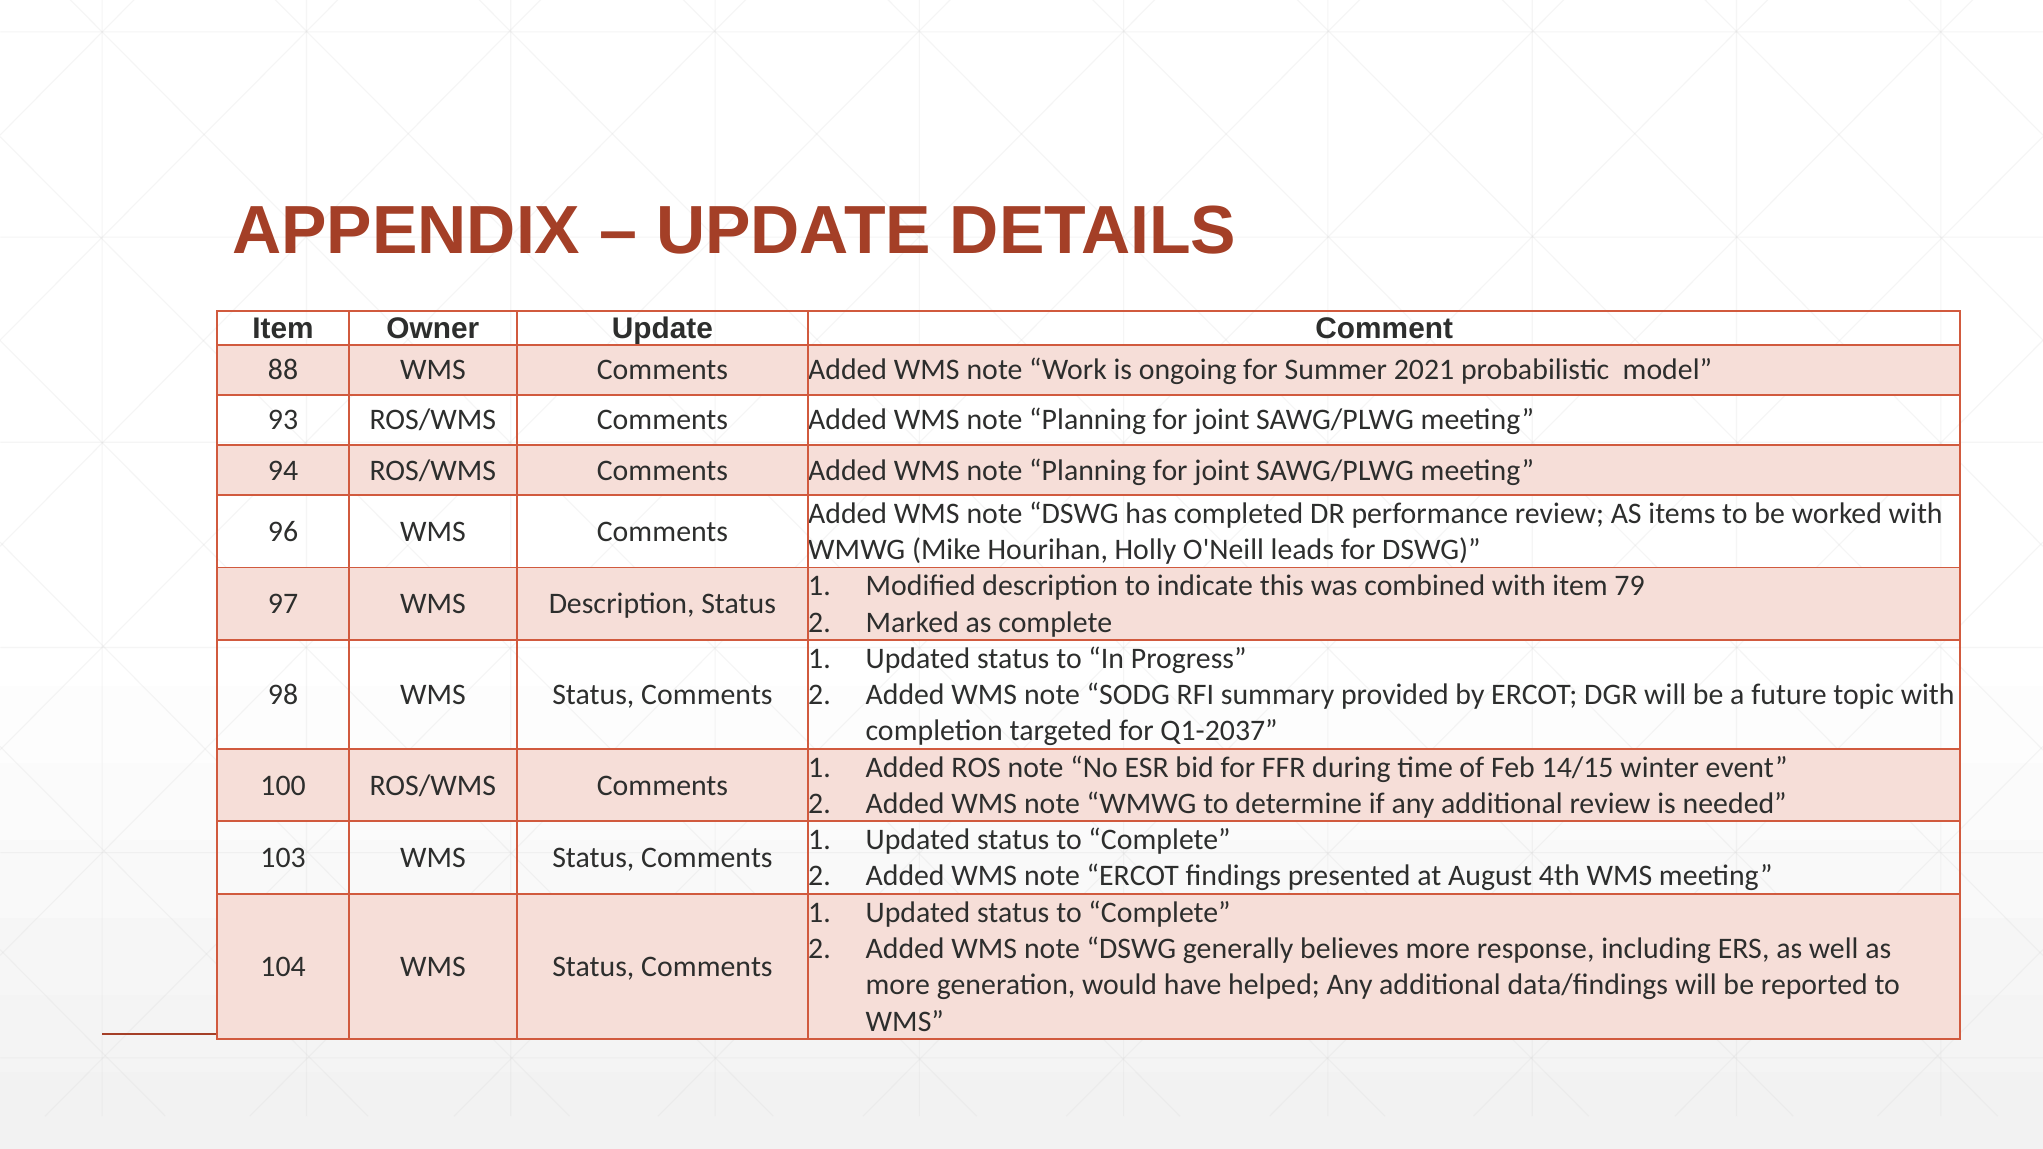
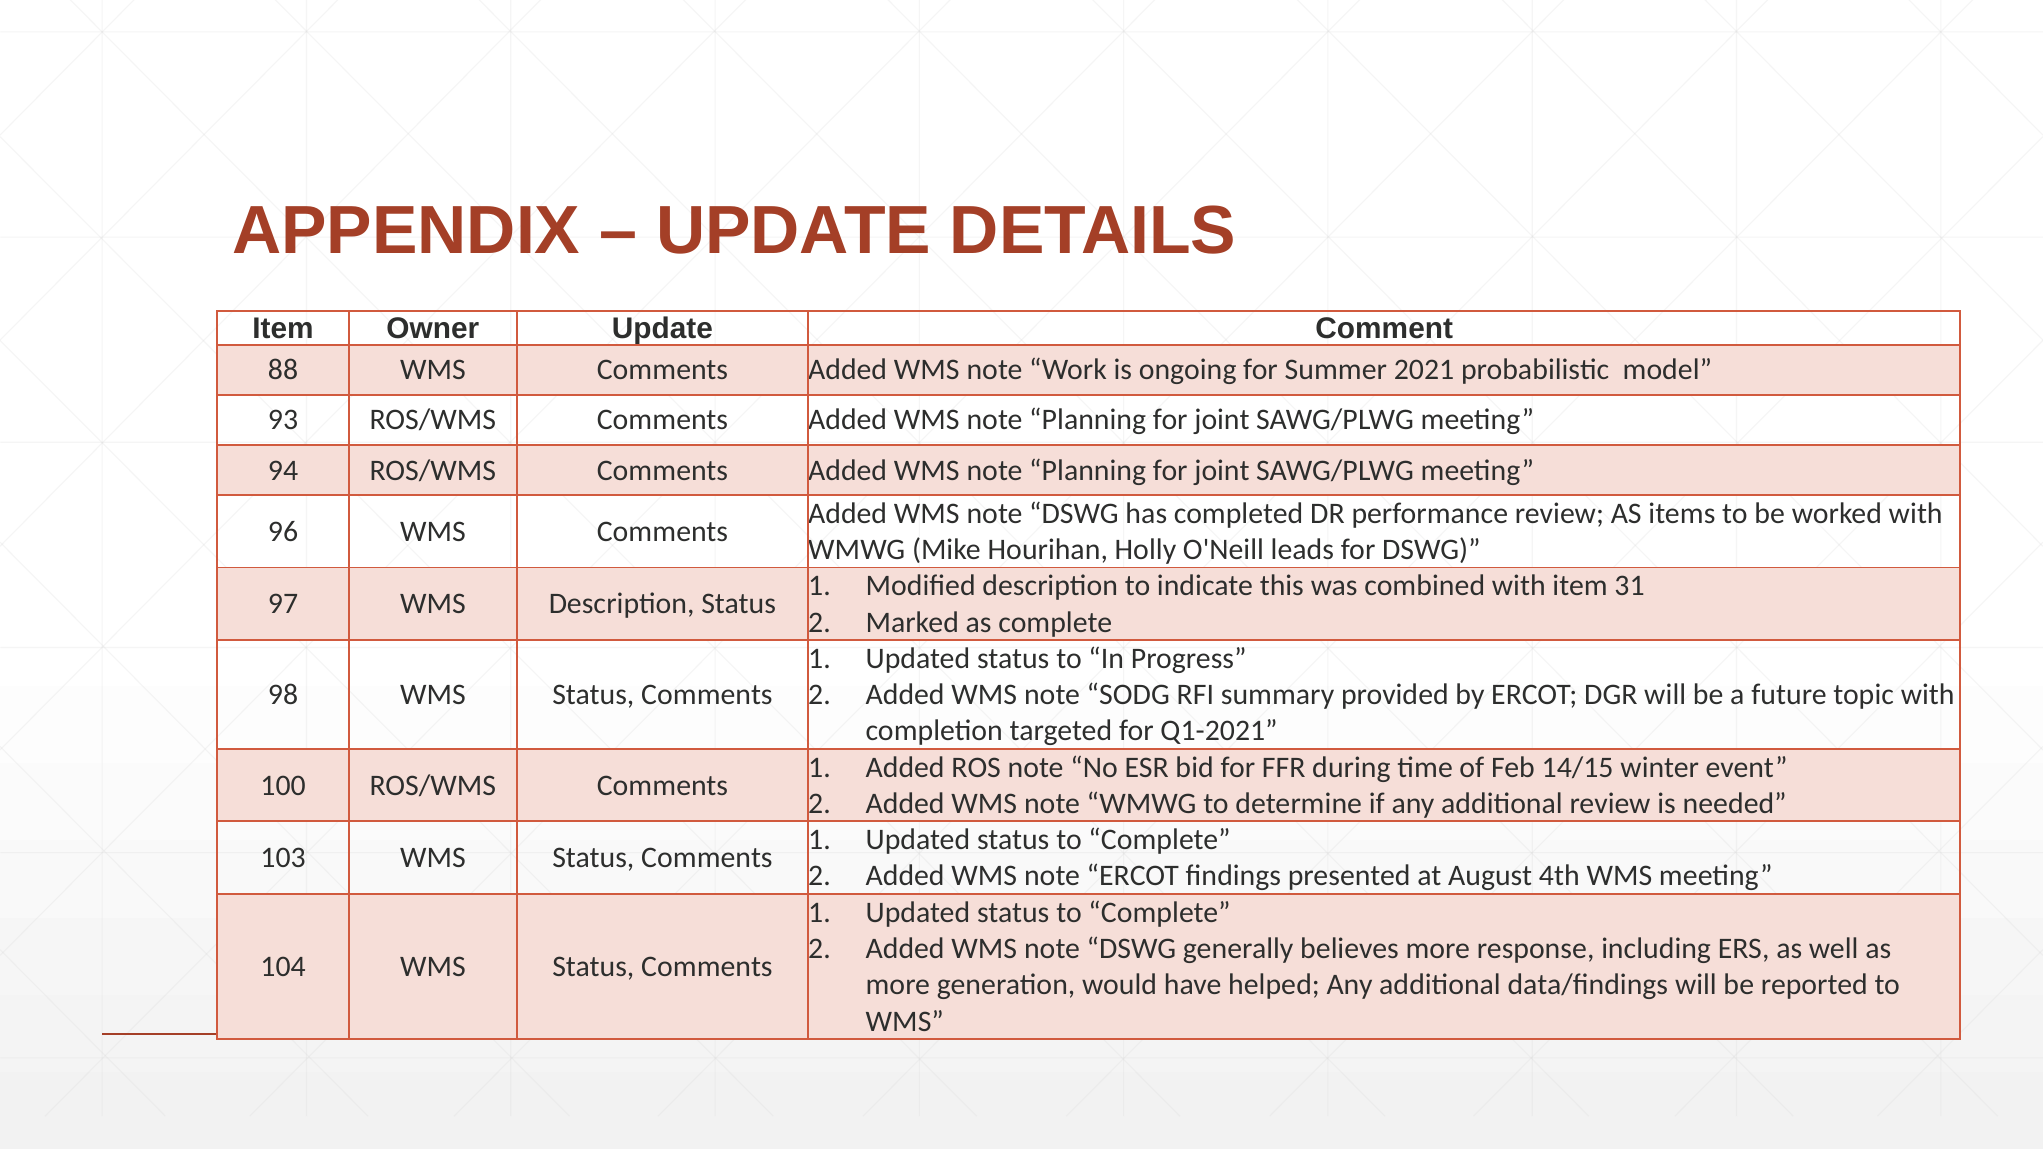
79: 79 -> 31
Q1-2037: Q1-2037 -> Q1-2021
